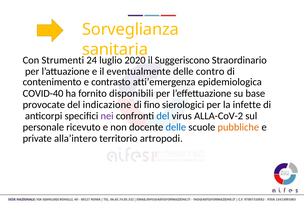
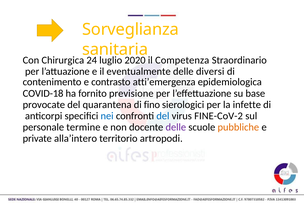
Strumenti: Strumenti -> Chirurgica
Suggeriscono: Suggeriscono -> Competenza
contro: contro -> diversi
COVID-40: COVID-40 -> COVID-18
disponibili: disponibili -> previsione
indicazione: indicazione -> quarantena
nei colour: purple -> blue
ALLA-CoV-2: ALLA-CoV-2 -> FINE-CoV-2
ricevuto: ricevuto -> termine
delle at (176, 127) colour: blue -> purple
